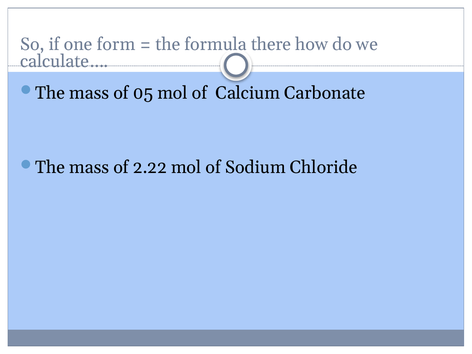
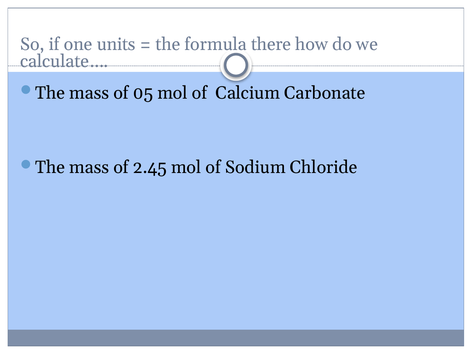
form: form -> units
2.22: 2.22 -> 2.45
